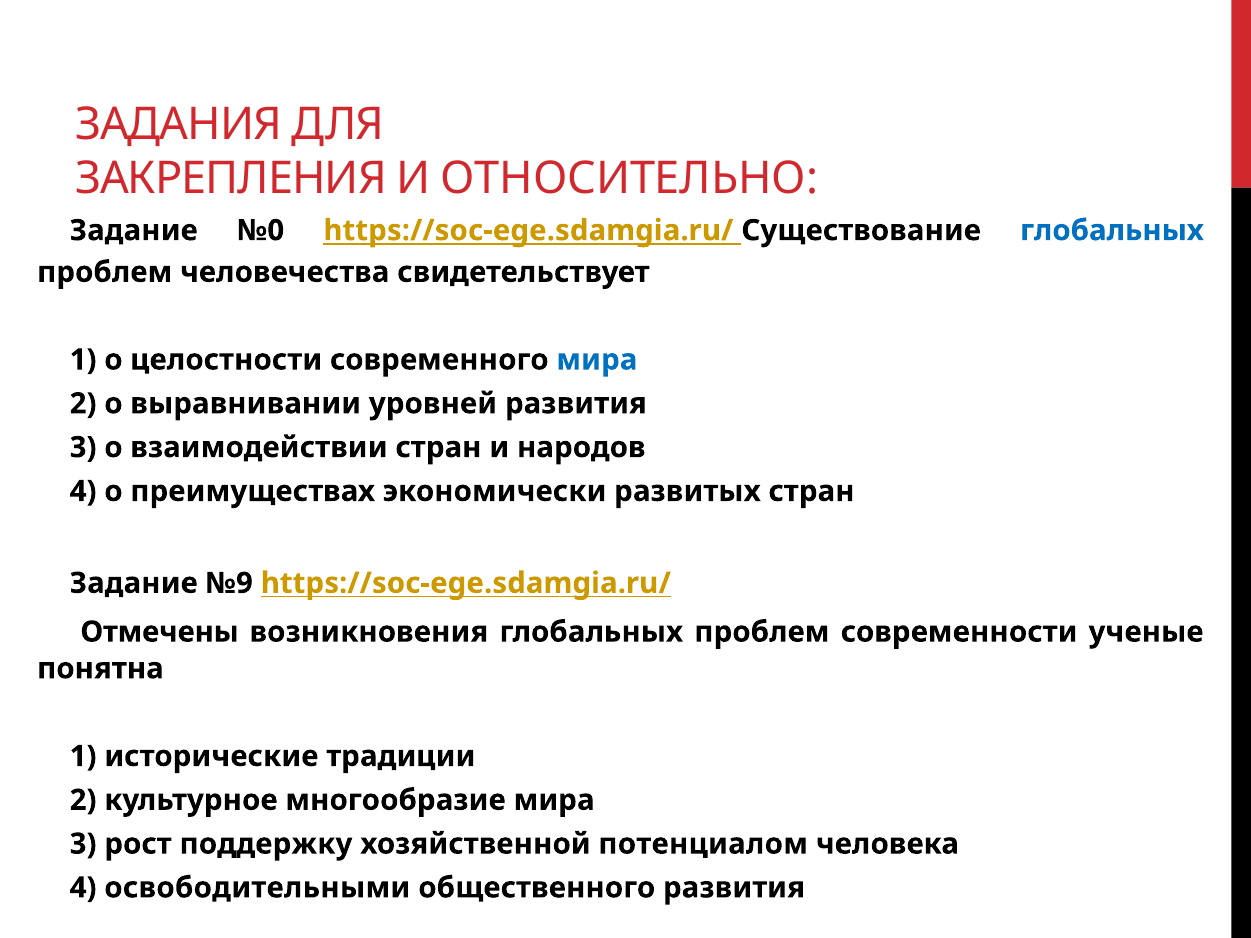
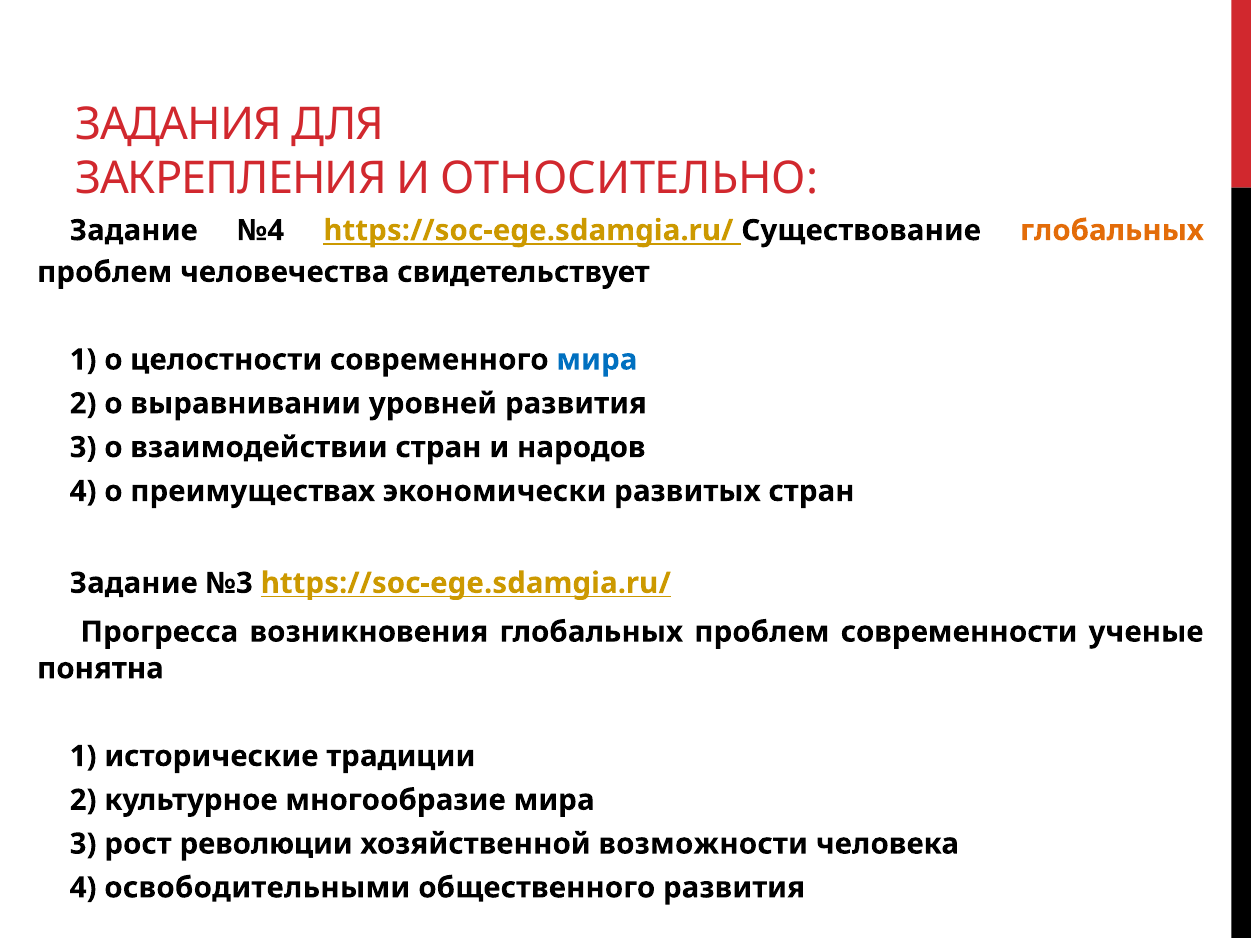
№0: №0 -> №4
глобальных at (1112, 231) colour: blue -> orange
№9: №9 -> №3
Отмечены: Отмечены -> Прогресса
поддержку: поддержку -> революции
потенциалом: потенциалом -> возможности
